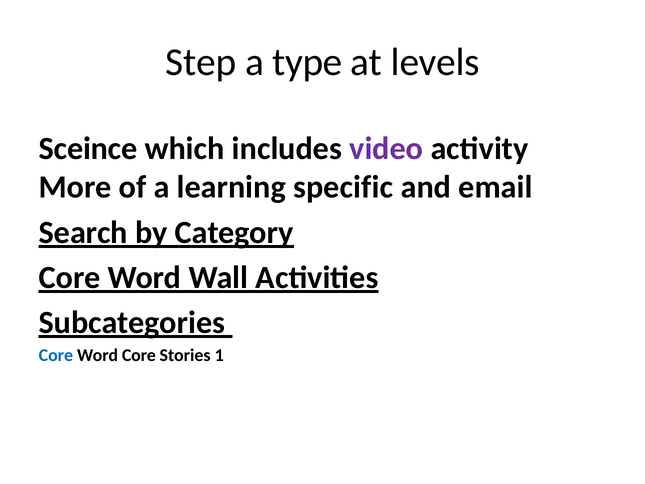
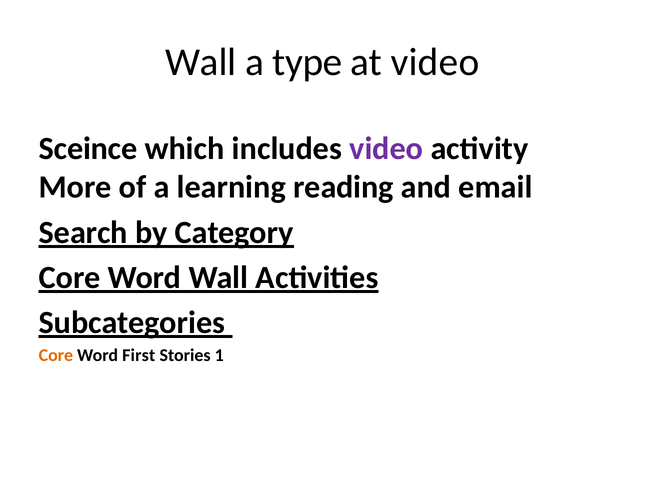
Step at (201, 62): Step -> Wall
at levels: levels -> video
specific: specific -> reading
Core at (56, 355) colour: blue -> orange
Word Core: Core -> First
